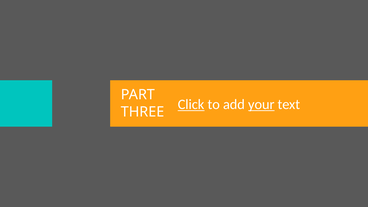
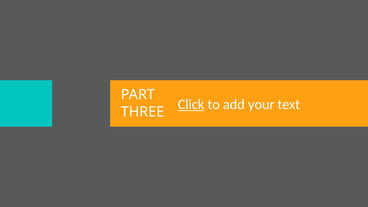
your underline: present -> none
